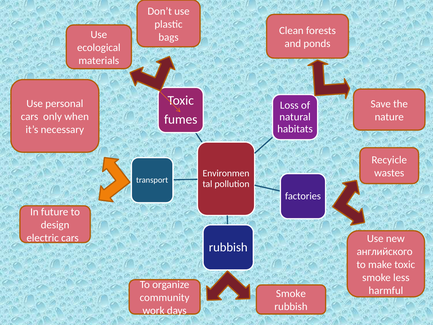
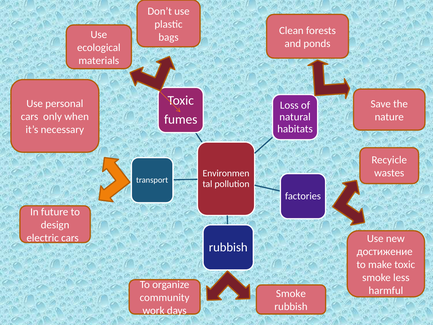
английского: английского -> достижение
